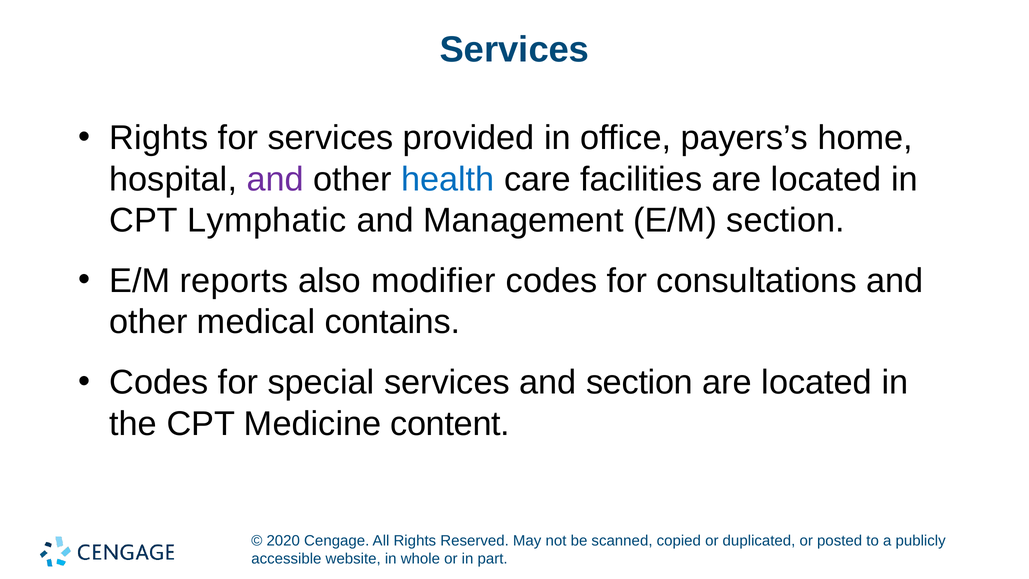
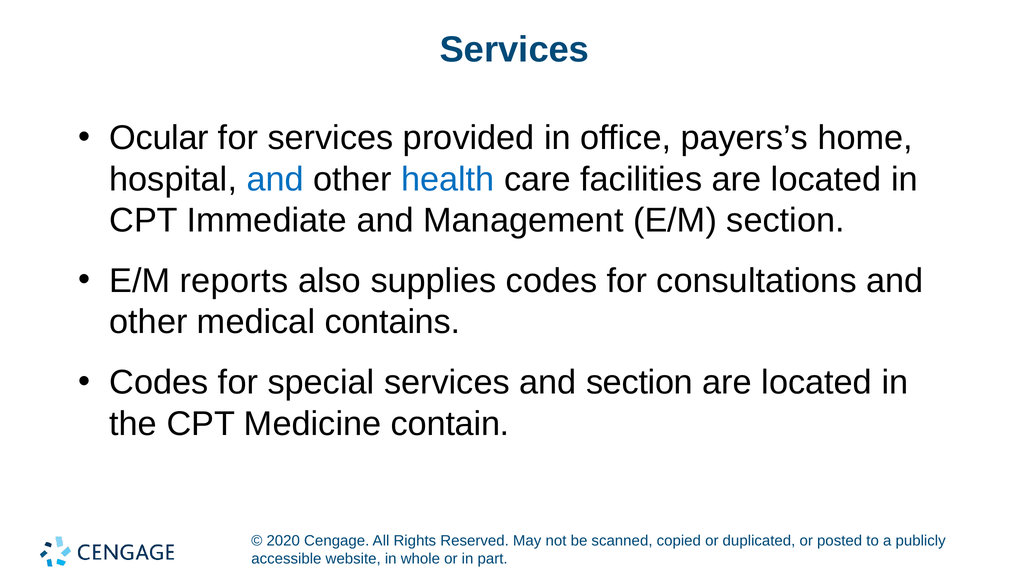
Rights at (159, 138): Rights -> Ocular
and at (275, 179) colour: purple -> blue
Lymphatic: Lymphatic -> Immediate
modifier: modifier -> supplies
content: content -> contain
